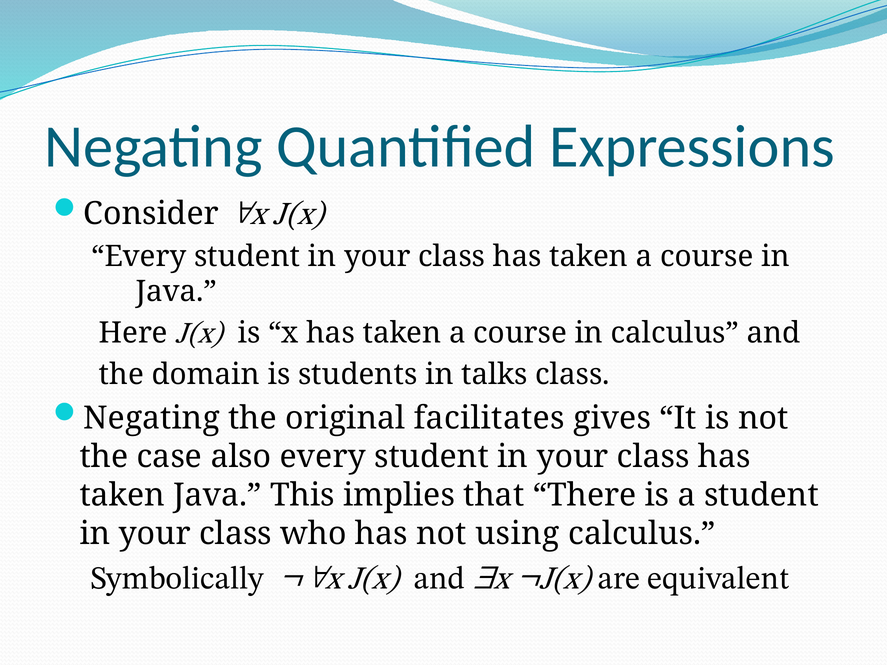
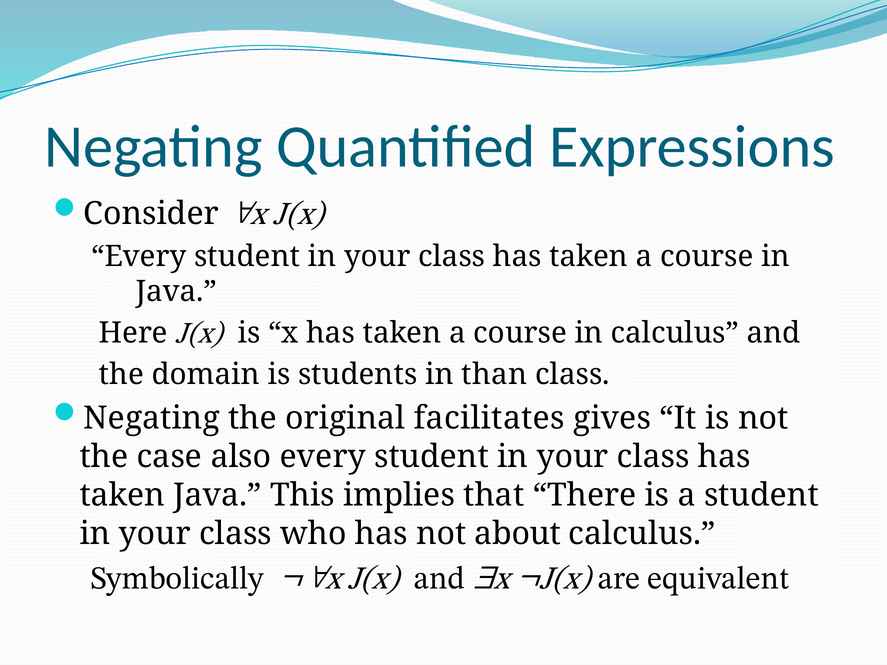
talks: talks -> than
using: using -> about
